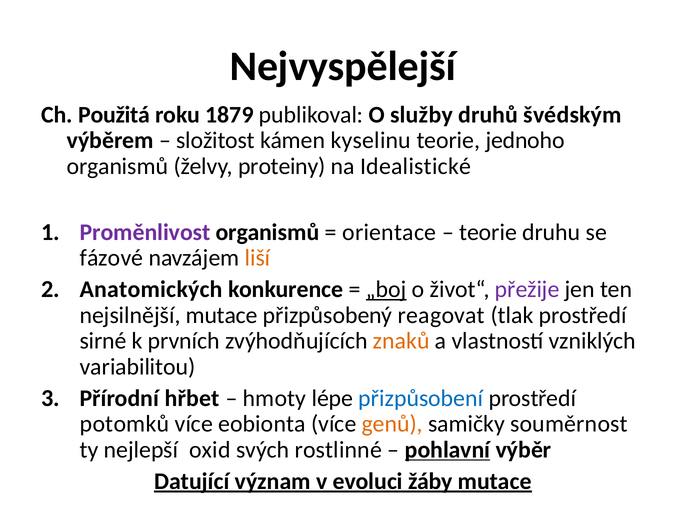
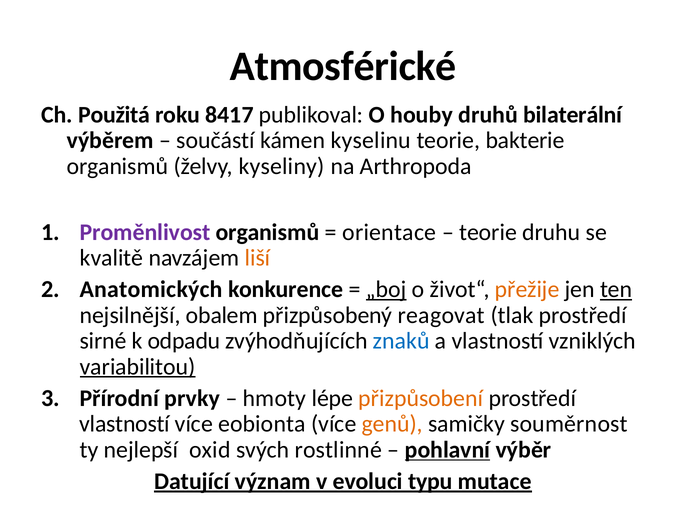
Nejvyspělejší: Nejvyspělejší -> Atmosférické
1879: 1879 -> 8417
služby: služby -> houby
švédským: švédským -> bilaterální
složitost: složitost -> součástí
jednoho: jednoho -> bakterie
proteiny: proteiny -> kyseliny
Idealistické: Idealistické -> Arthropoda
fázové: fázové -> kvalitě
přežije colour: purple -> orange
ten underline: none -> present
nejsilnější mutace: mutace -> obalem
prvních: prvních -> odpadu
znaků colour: orange -> blue
variabilitou underline: none -> present
hřbet: hřbet -> prvky
přizpůsobení colour: blue -> orange
potomků at (124, 424): potomků -> vlastností
žáby: žáby -> typu
